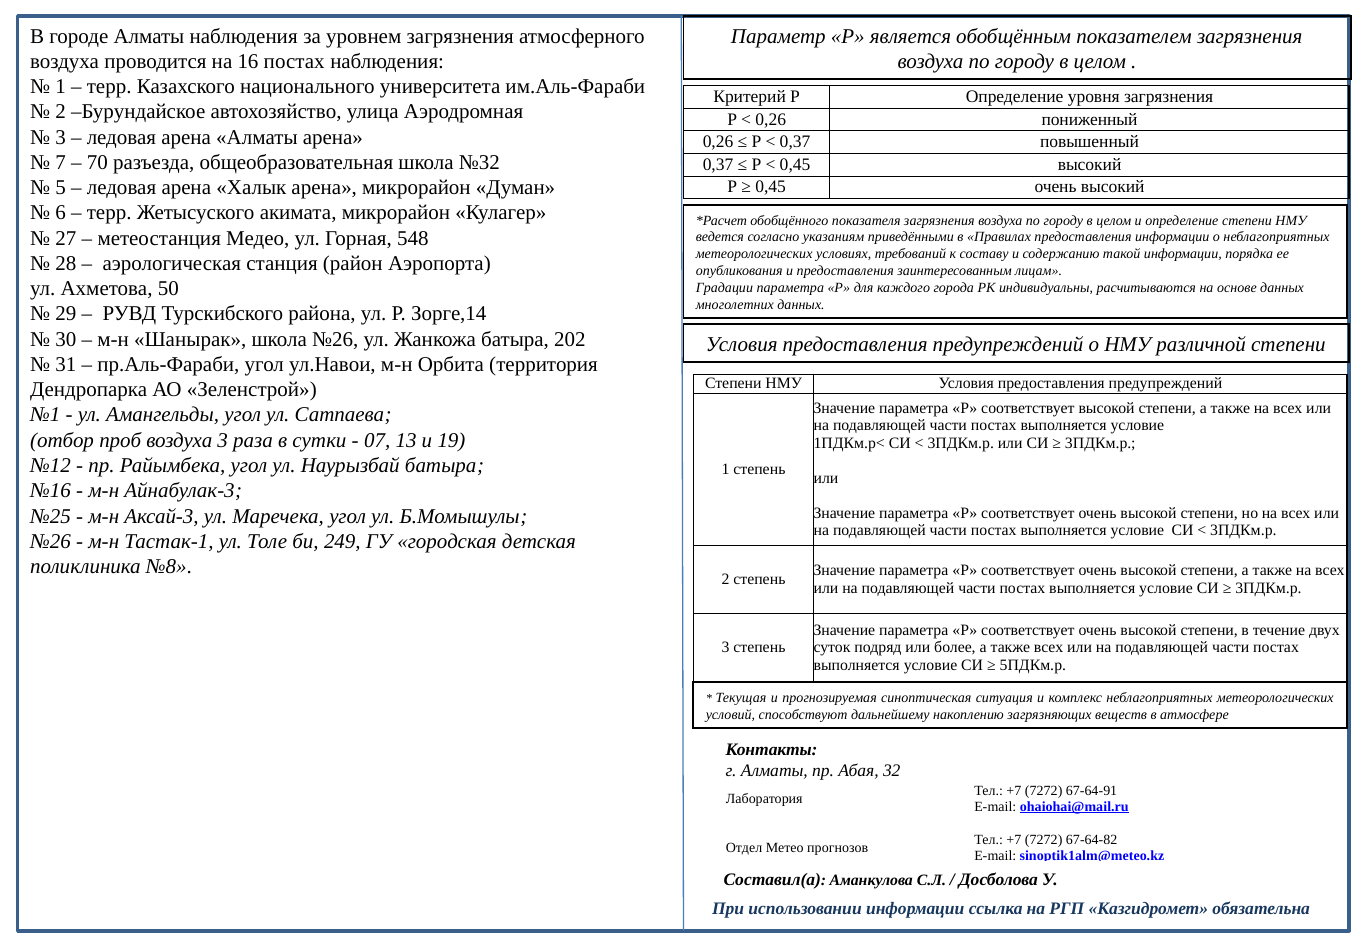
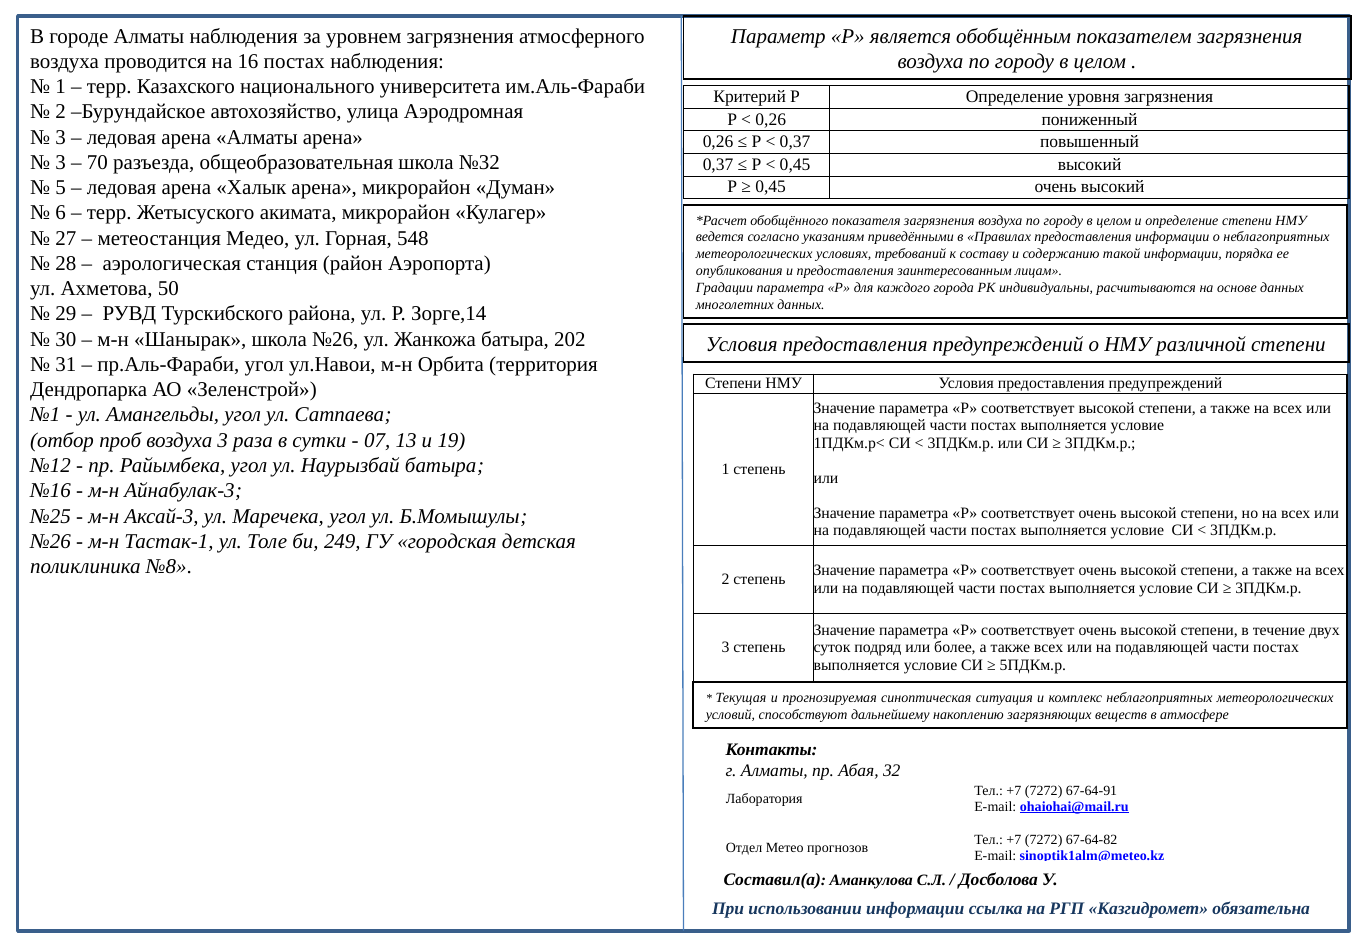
7 at (61, 162): 7 -> 3
